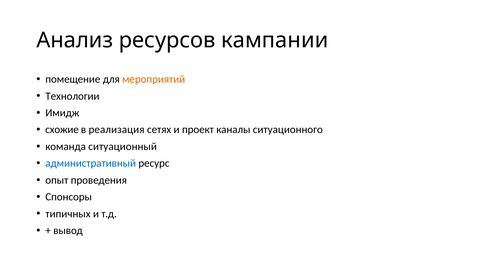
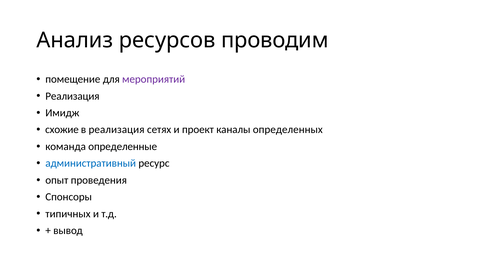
кампании: кампании -> проводим
мероприятий colour: orange -> purple
Технологии at (72, 96): Технологии -> Реализация
ситуационного: ситуационного -> определенных
ситуационный: ситуационный -> определенные
